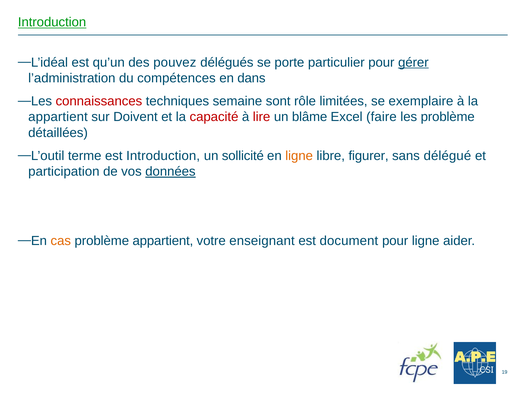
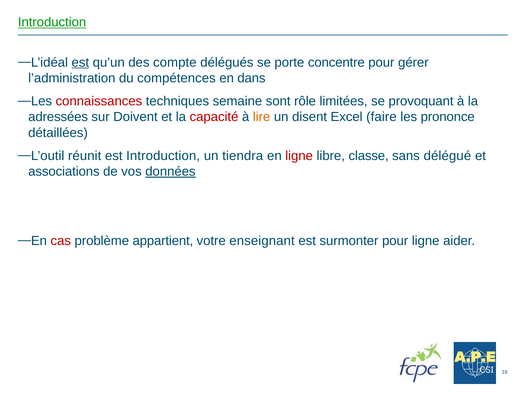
est at (80, 63) underline: none -> present
pouvez: pouvez -> compte
particulier: particulier -> concentre
gérer underline: present -> none
exemplaire: exemplaire -> provoquant
appartient at (58, 117): appartient -> adressées
lire colour: red -> orange
blâme: blâme -> disent
les problème: problème -> prononce
terme: terme -> réunit
sollicité: sollicité -> tiendra
ligne at (299, 156) colour: orange -> red
figurer: figurer -> classe
participation: participation -> associations
cas colour: orange -> red
document: document -> surmonter
